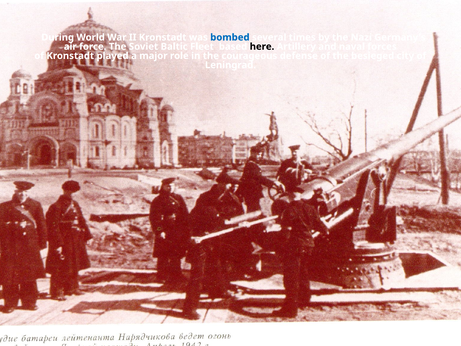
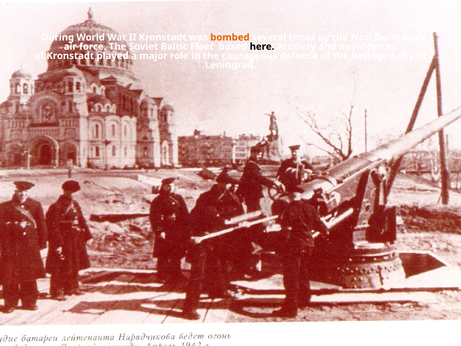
bombed colour: blue -> orange
